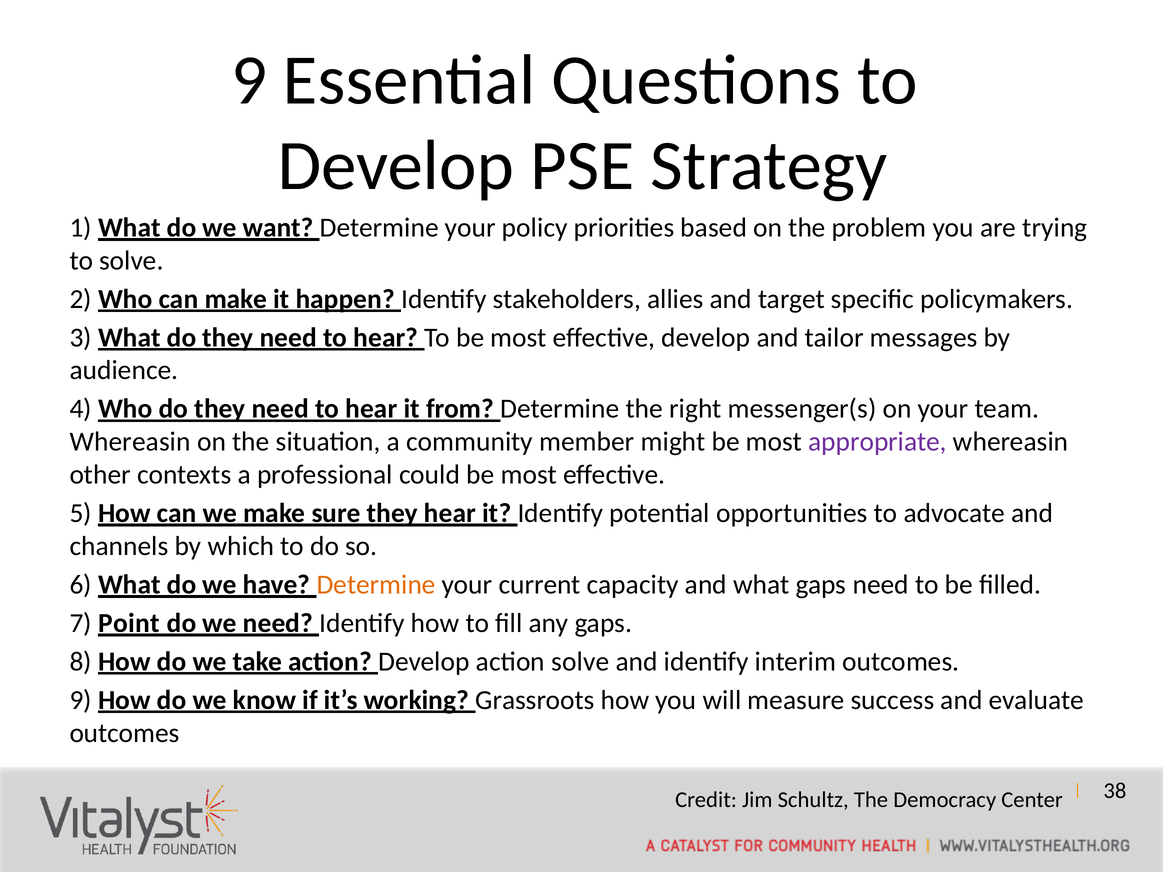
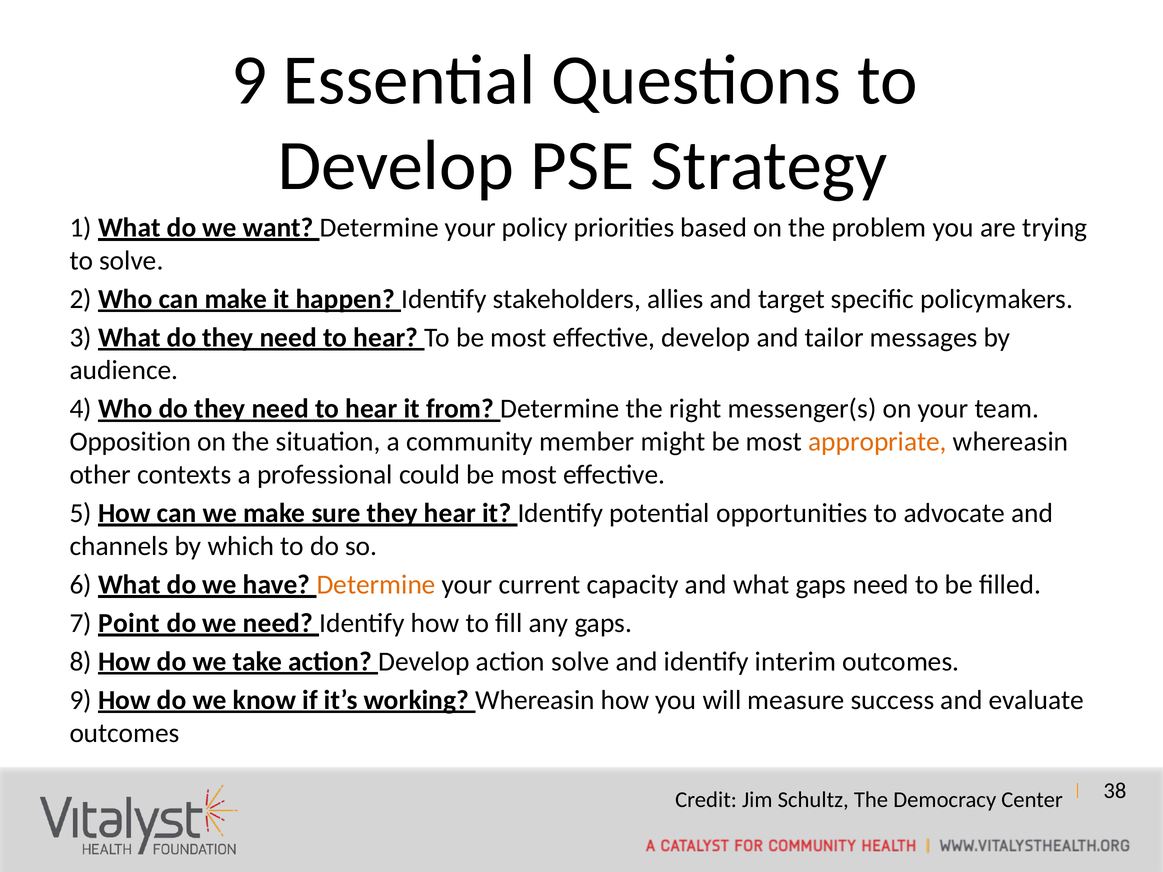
Whereasin at (130, 442): Whereasin -> Opposition
appropriate colour: purple -> orange
working Grassroots: Grassroots -> Whereasin
